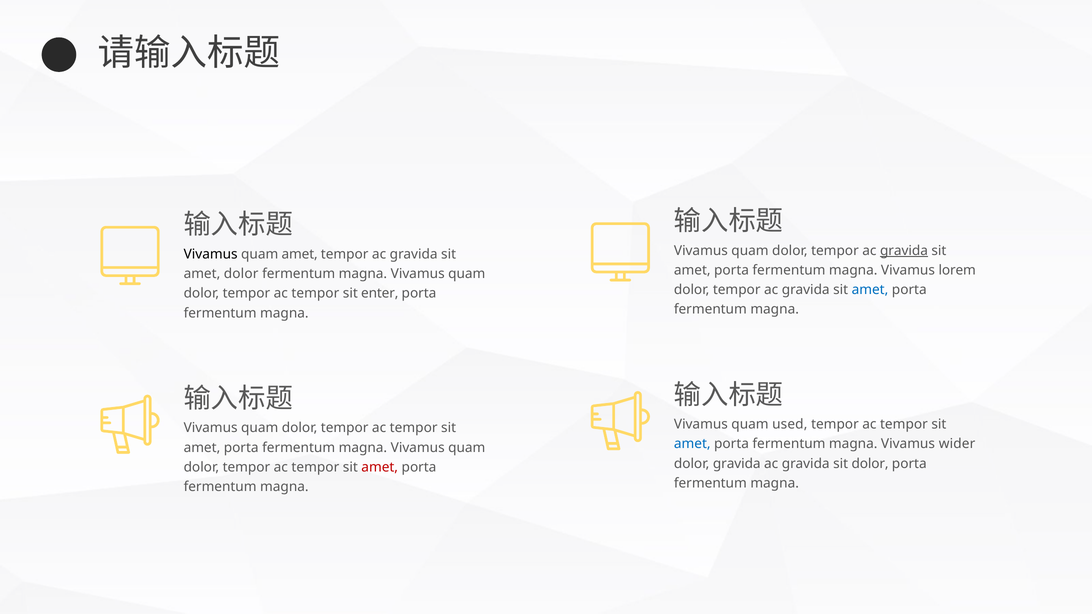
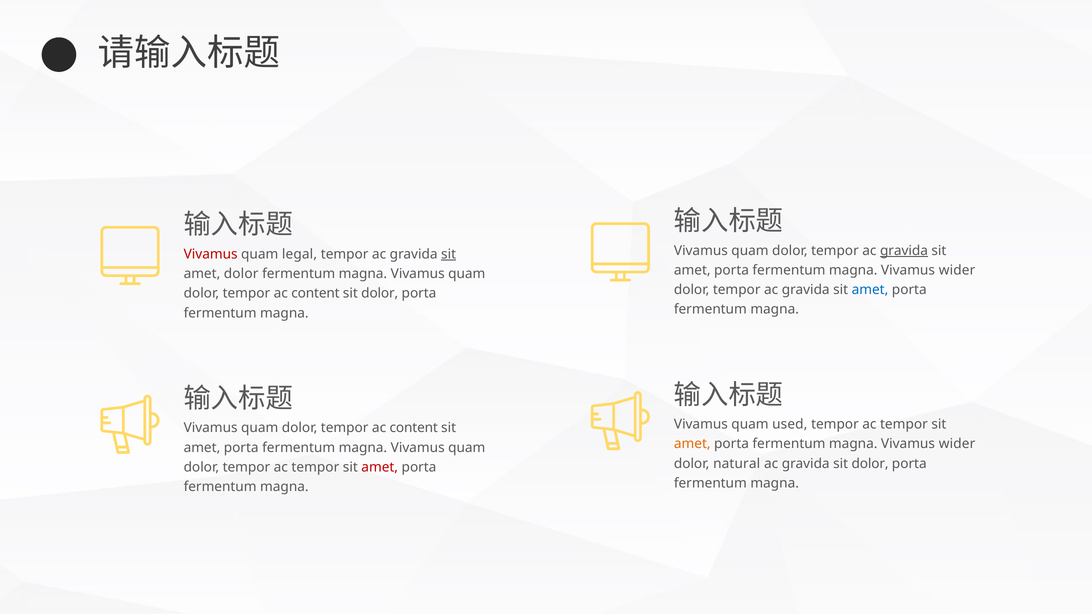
Vivamus at (211, 254) colour: black -> red
quam amet: amet -> legal
sit at (449, 254) underline: none -> present
lorem at (957, 270): lorem -> wider
tempor at (315, 293): tempor -> content
enter at (380, 293): enter -> dolor
tempor at (414, 428): tempor -> content
amet at (692, 444) colour: blue -> orange
dolor gravida: gravida -> natural
